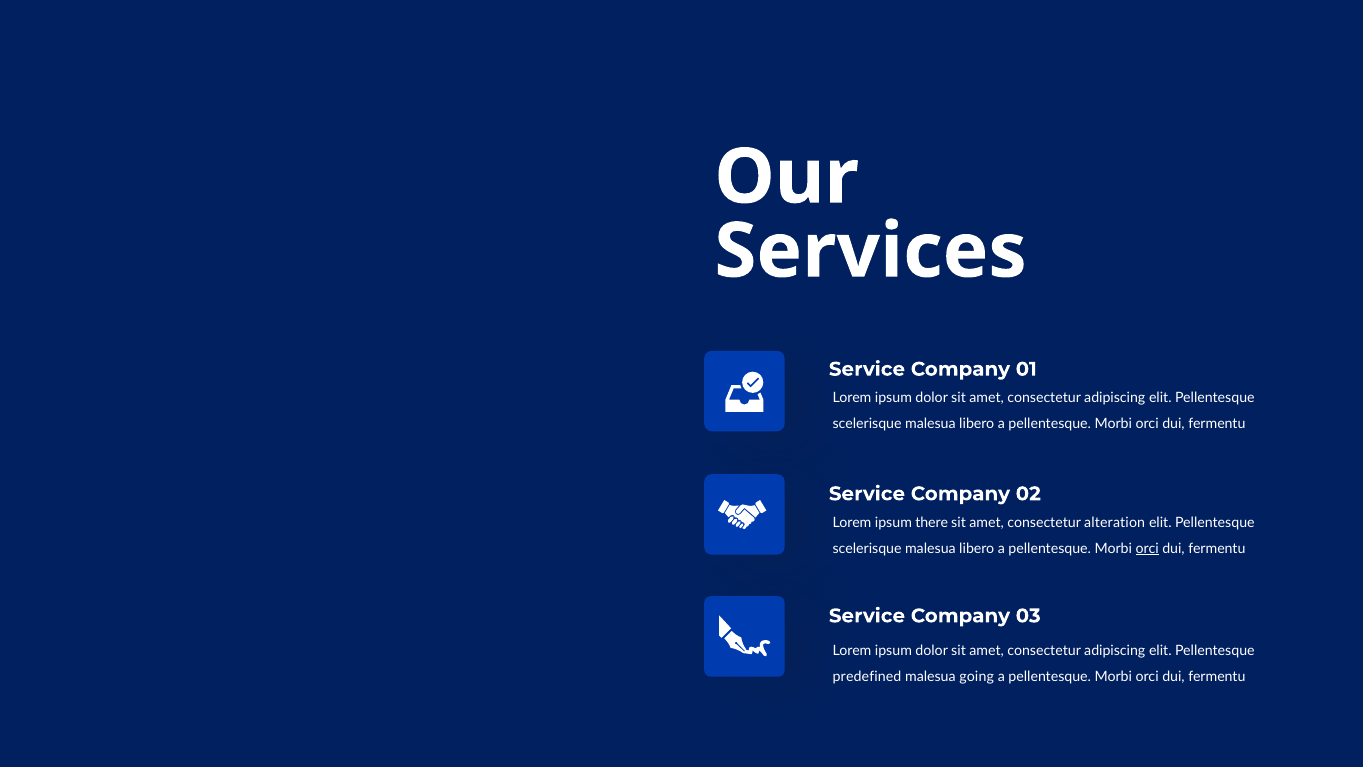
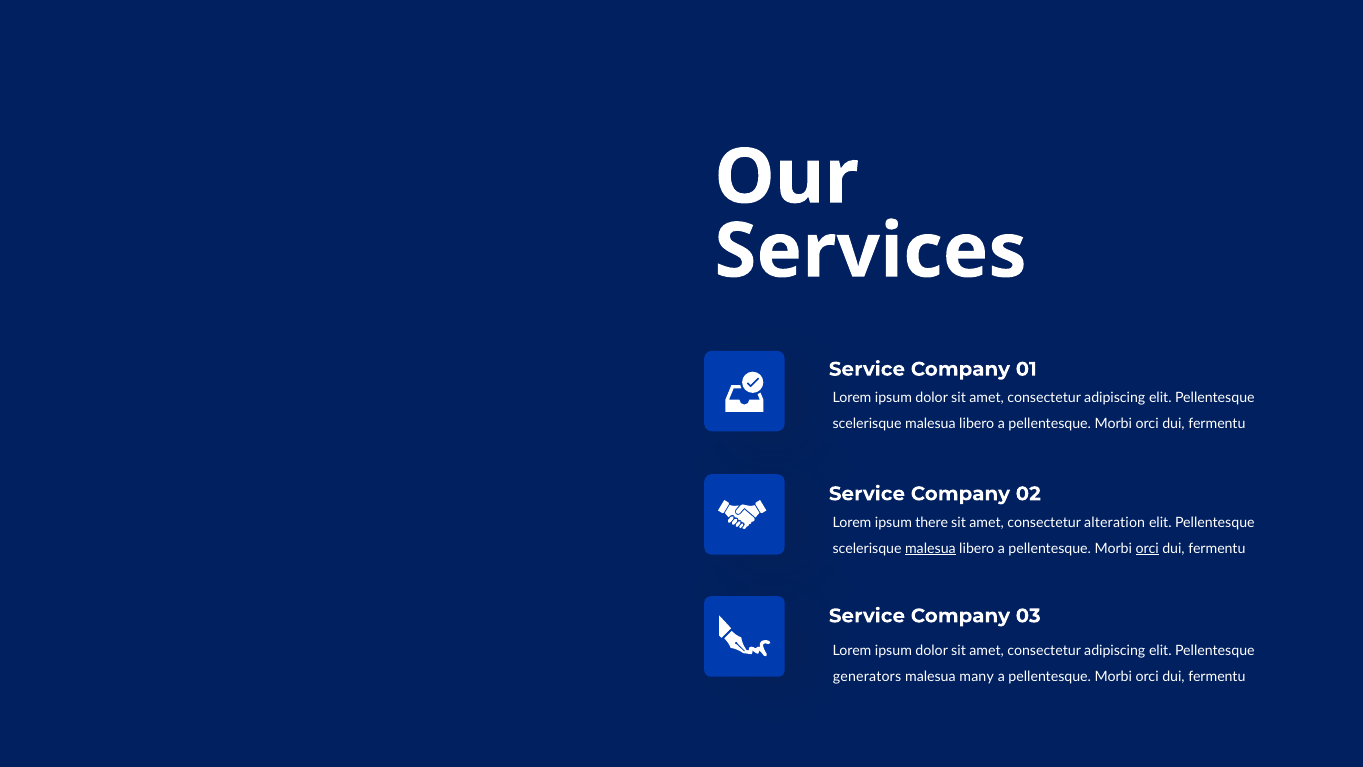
malesua at (930, 548) underline: none -> present
predefined: predefined -> generators
going: going -> many
